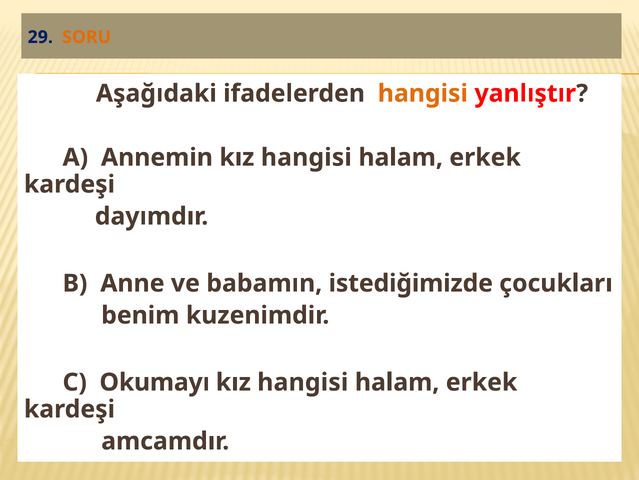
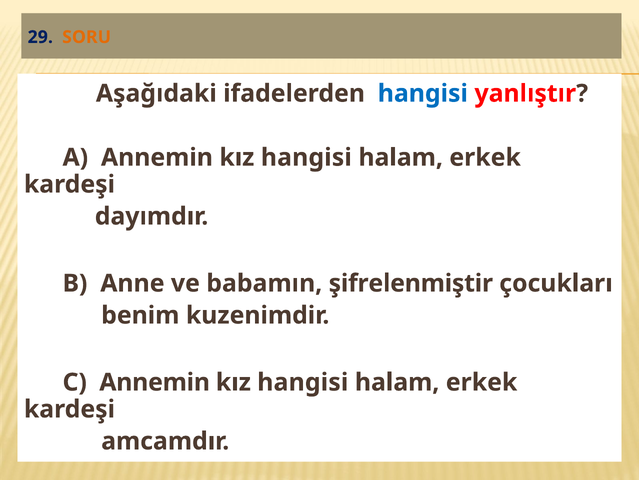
hangisi at (423, 93) colour: orange -> blue
istediğimizde: istediğimizde -> şifrelenmiştir
C Okumayı: Okumayı -> Annemin
